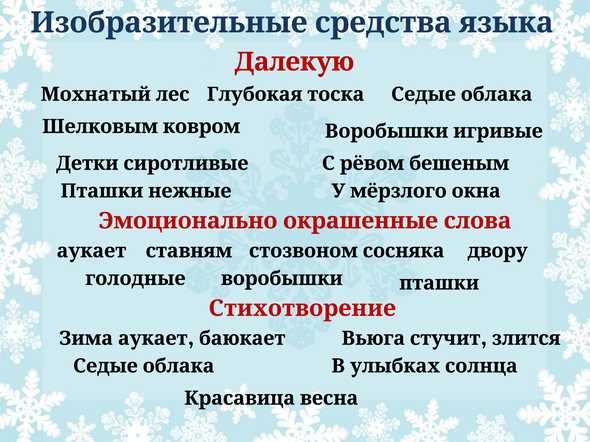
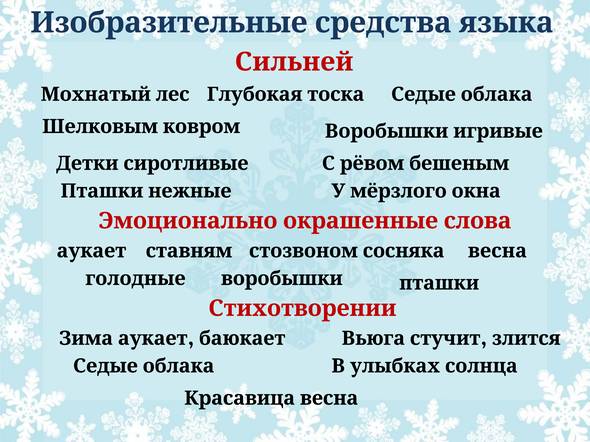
Далекую: Далекую -> Сильней
двору at (498, 251): двору -> весна
Стихотворение: Стихотворение -> Стихотворении
